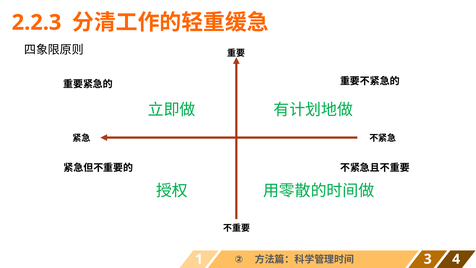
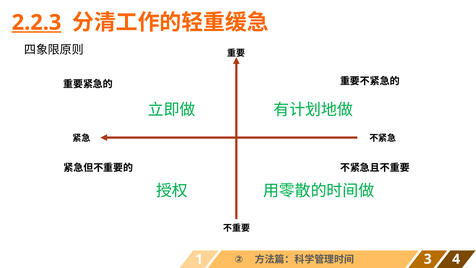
2.2.3 underline: none -> present
